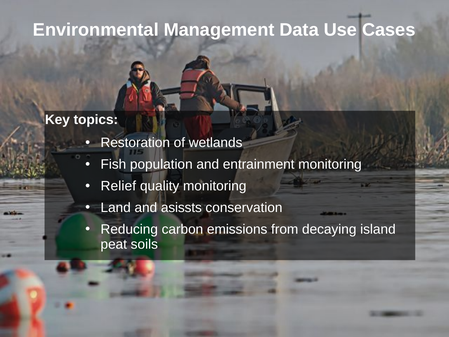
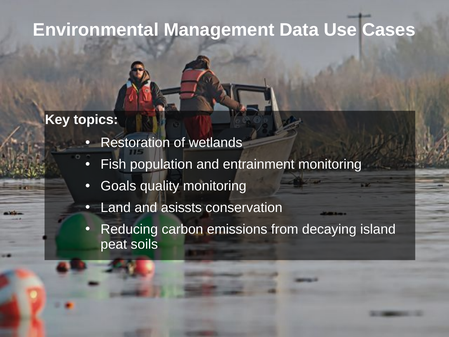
Relief: Relief -> Goals
